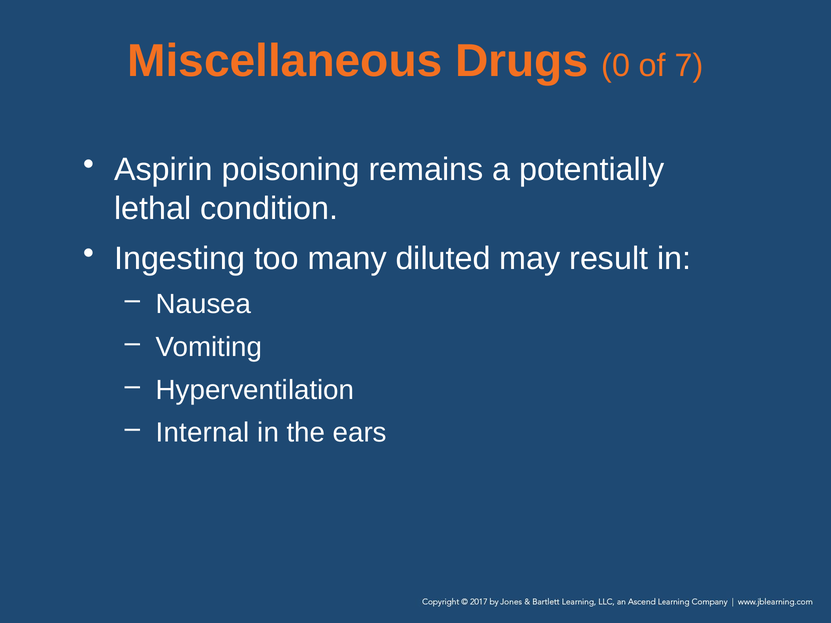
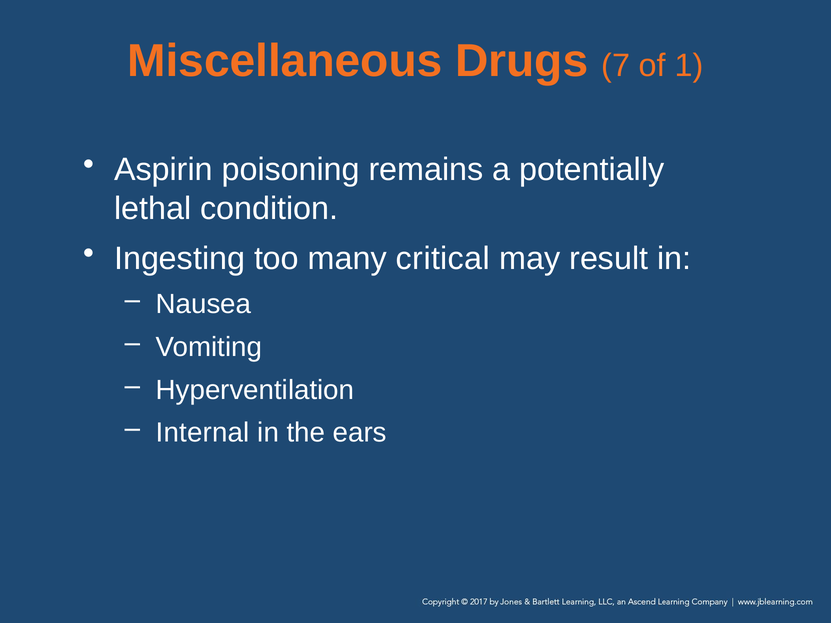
0: 0 -> 7
7: 7 -> 1
diluted: diluted -> critical
